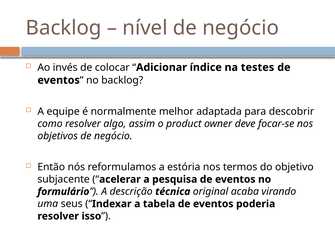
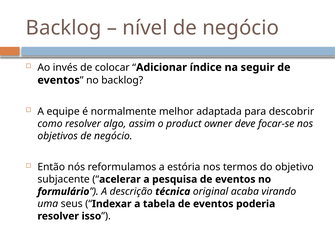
testes: testes -> seguir
